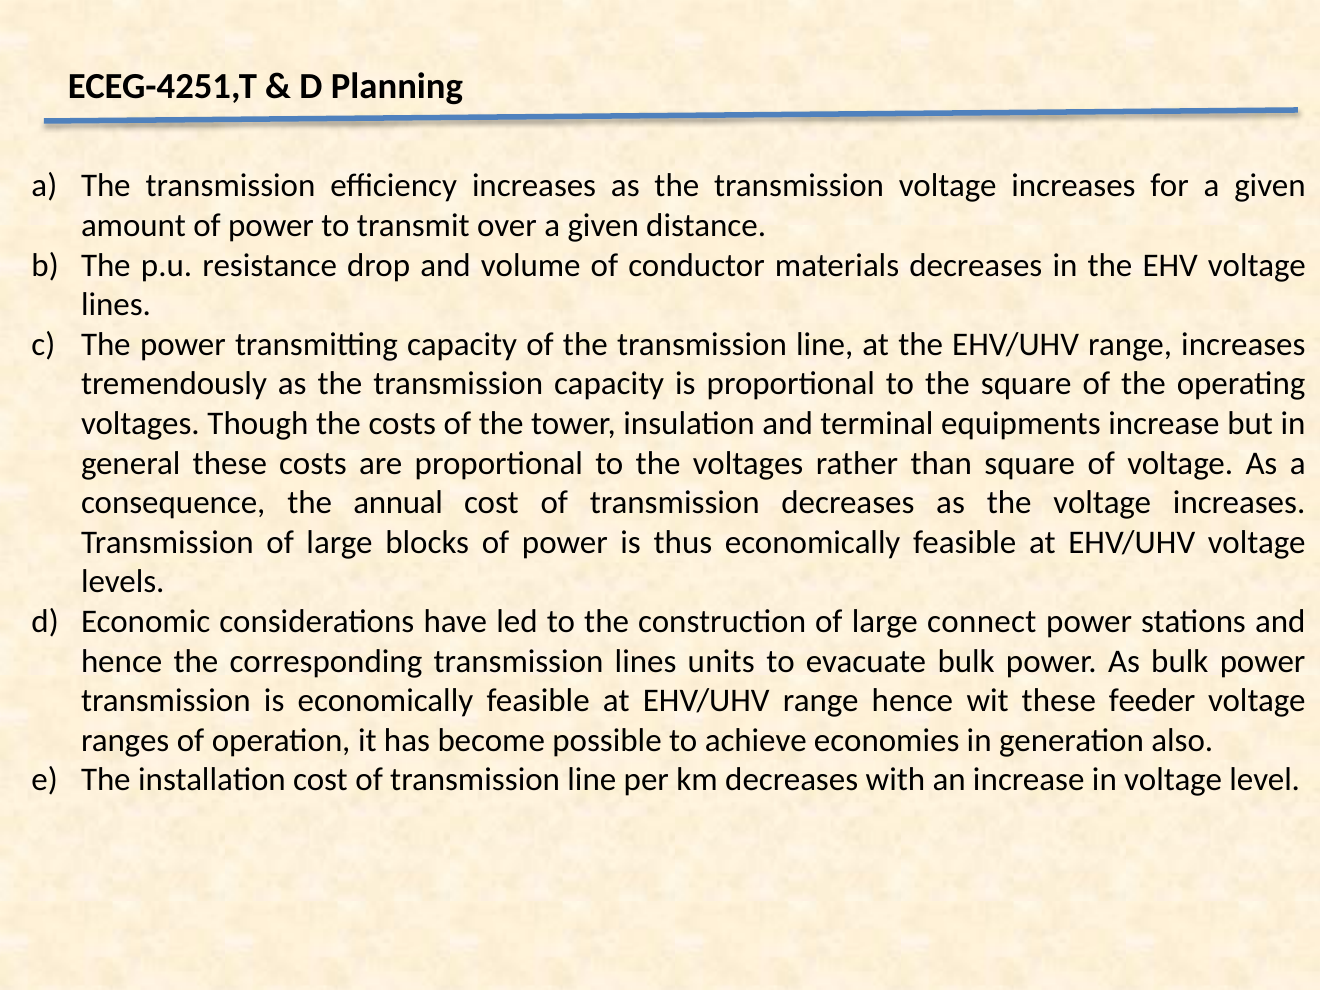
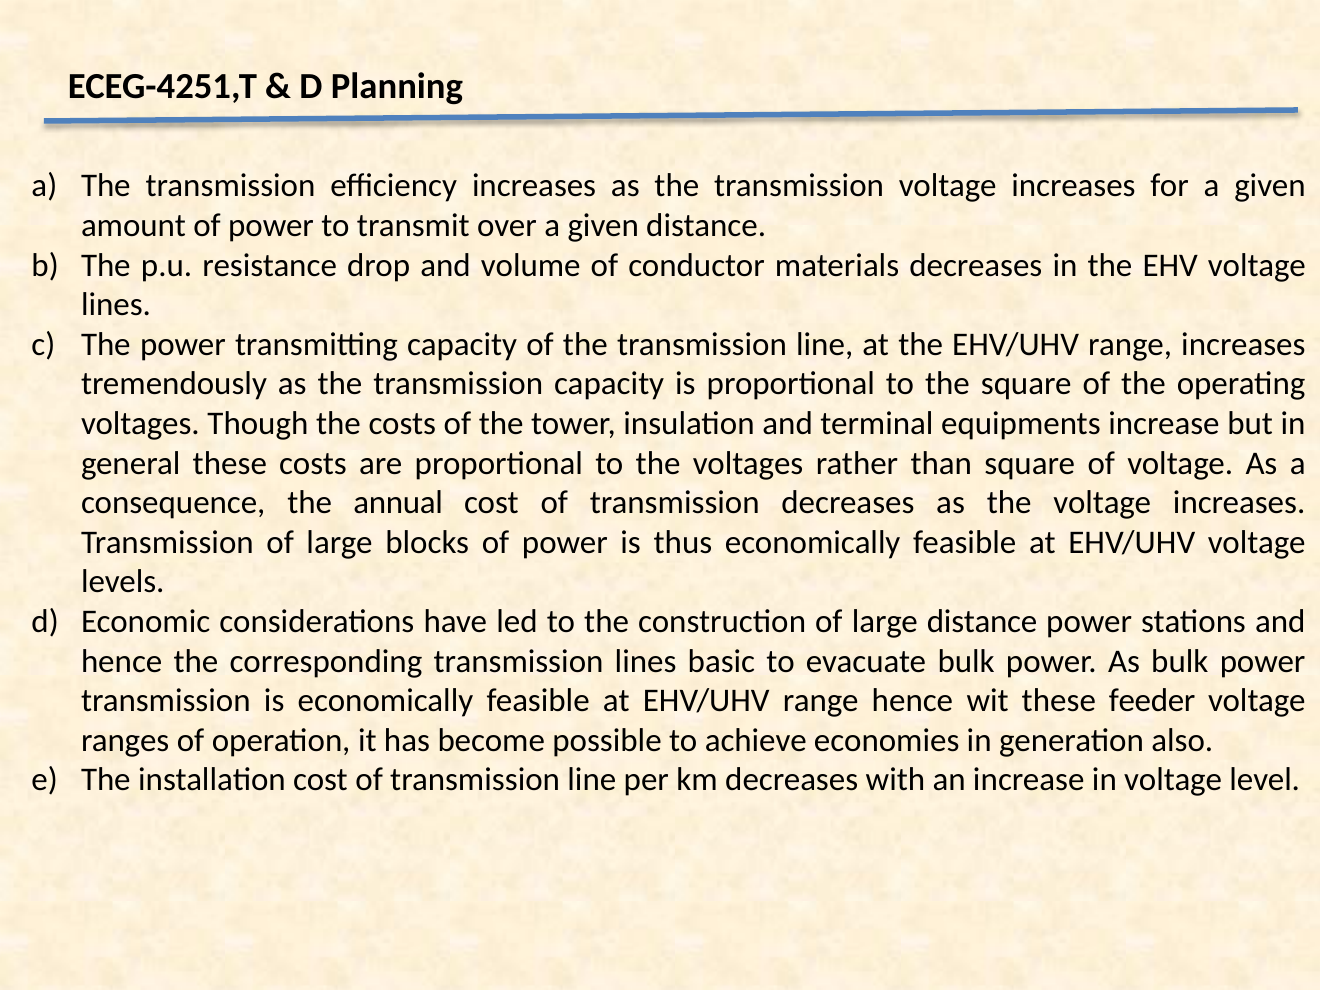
large connect: connect -> distance
units: units -> basic
